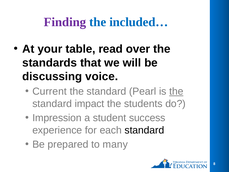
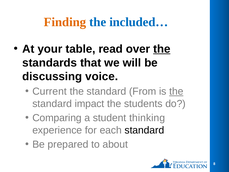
Finding colour: purple -> orange
the at (162, 49) underline: none -> present
Pearl: Pearl -> From
Impression: Impression -> Comparing
success: success -> thinking
many: many -> about
